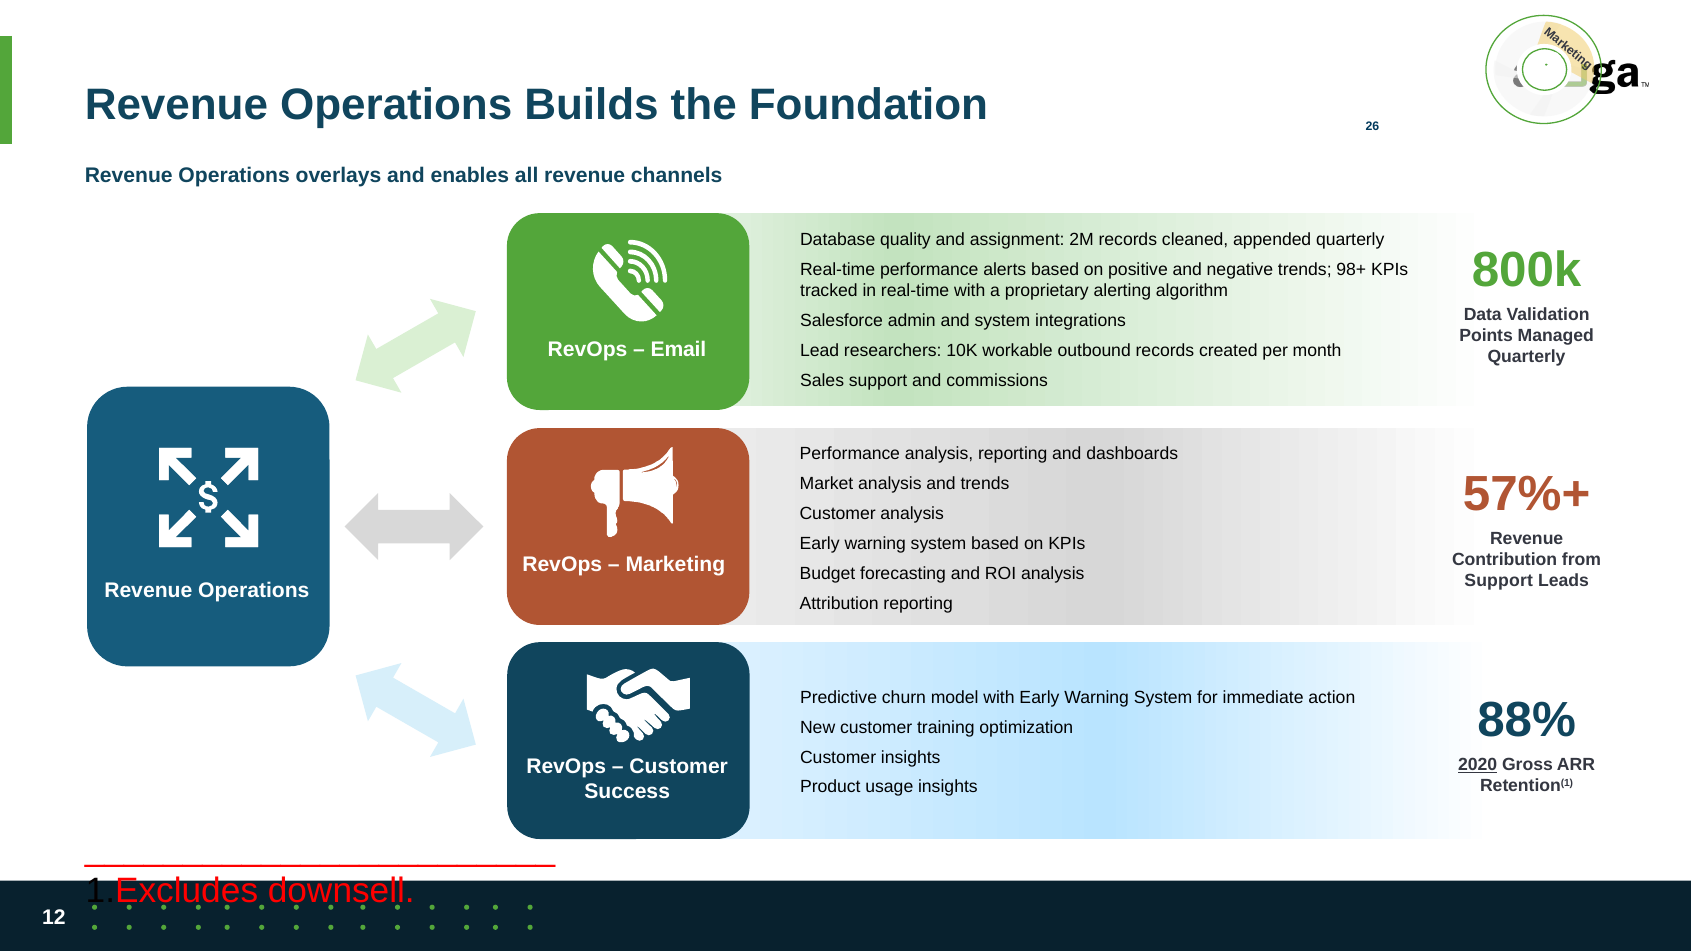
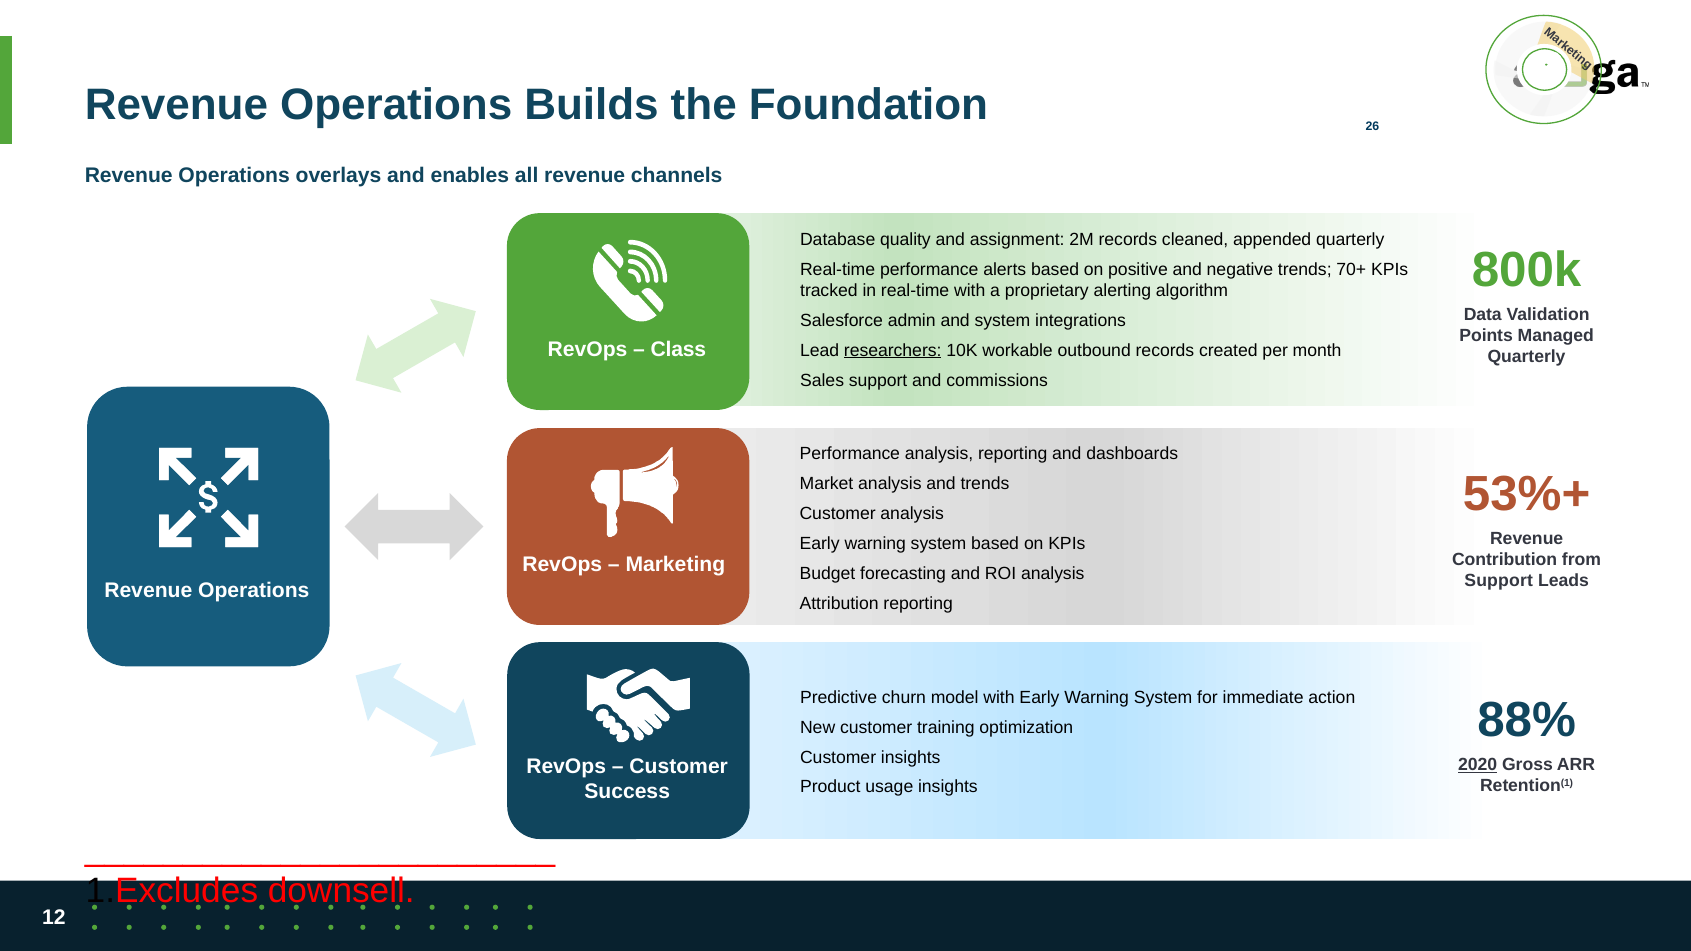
98+: 98+ -> 70+
Email: Email -> Class
researchers underline: none -> present
57%+: 57%+ -> 53%+
